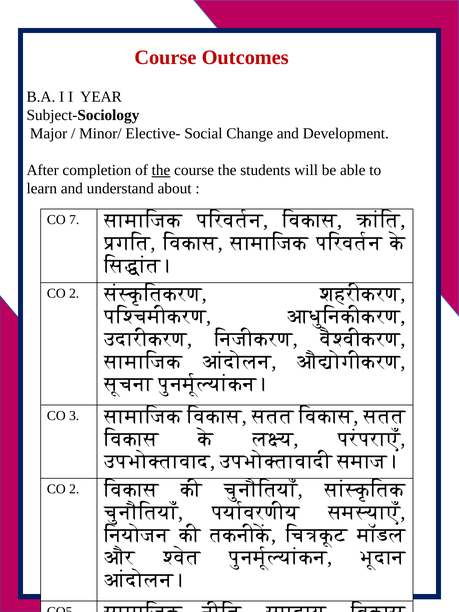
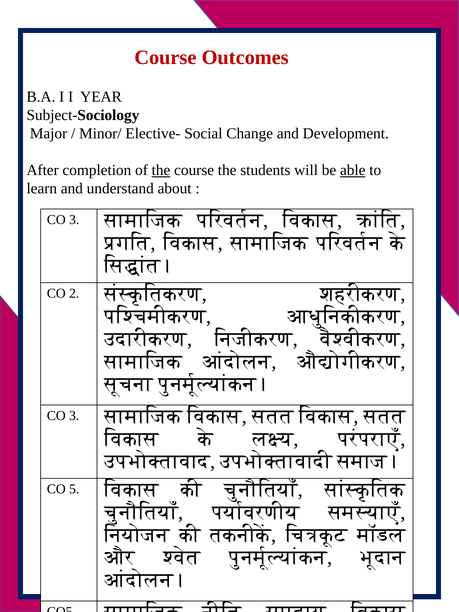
able underline: none -> present
7 at (74, 220): 7 -> 3
2 at (74, 489): 2 -> 5
